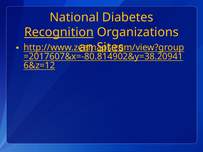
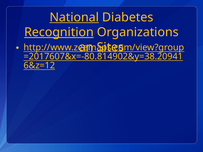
National underline: none -> present
